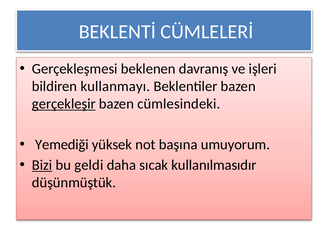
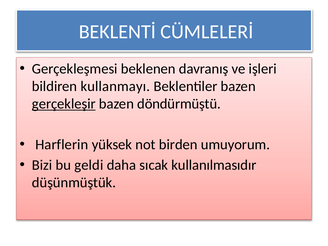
cümlesindeki: cümlesindeki -> döndürmüştü
Yemediği: Yemediği -> Harflerin
başına: başına -> birden
Bizi underline: present -> none
